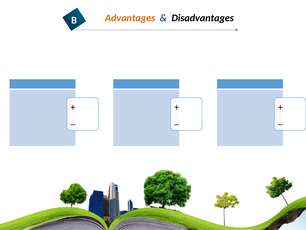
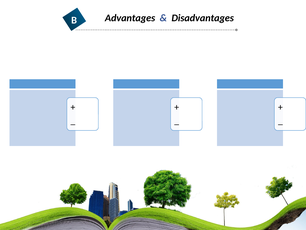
Advantages colour: orange -> black
